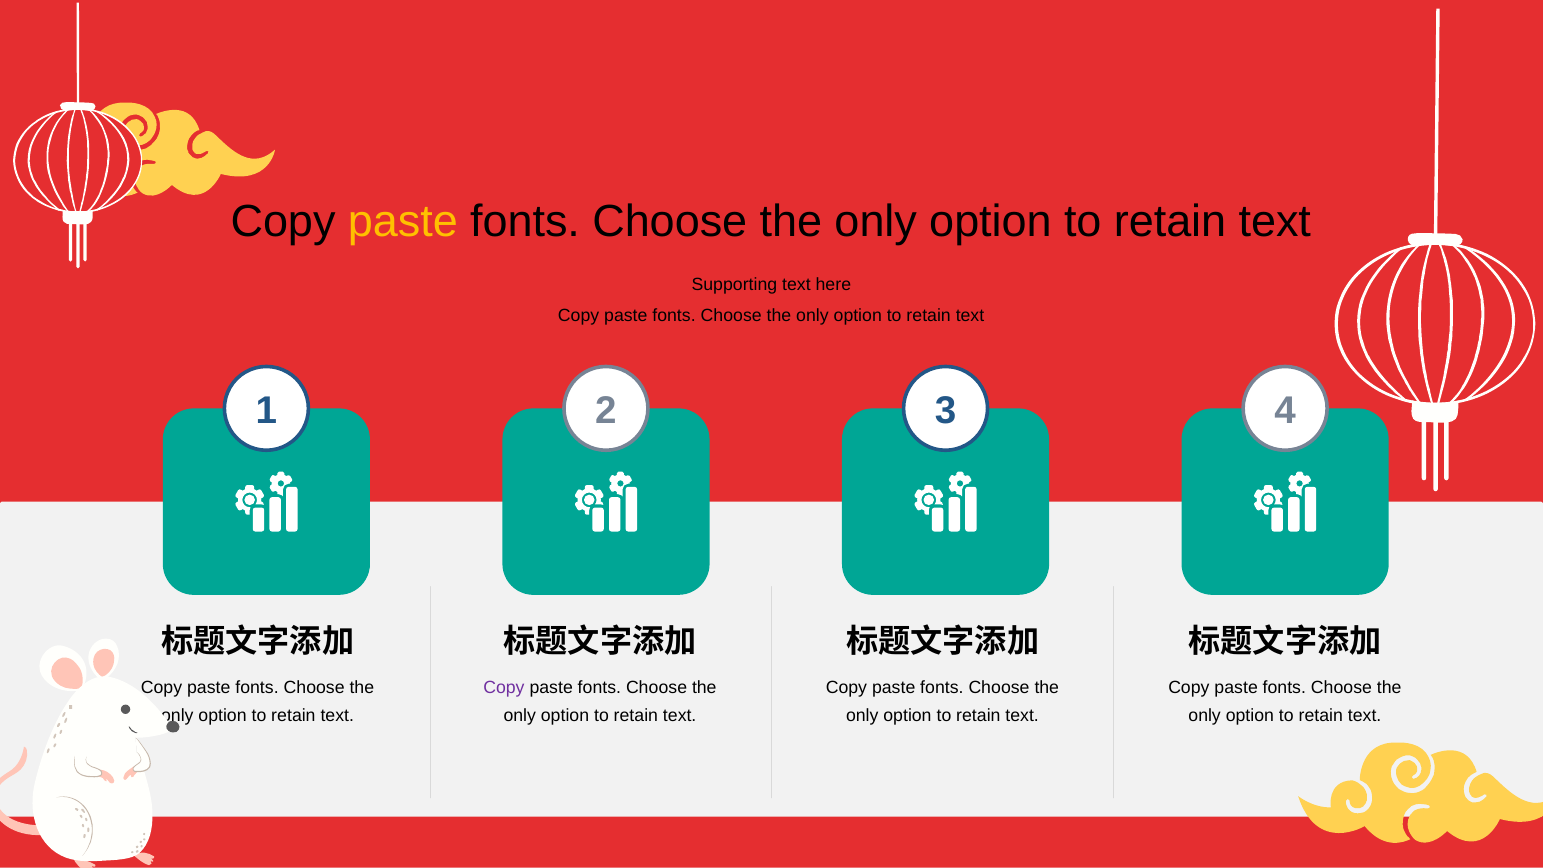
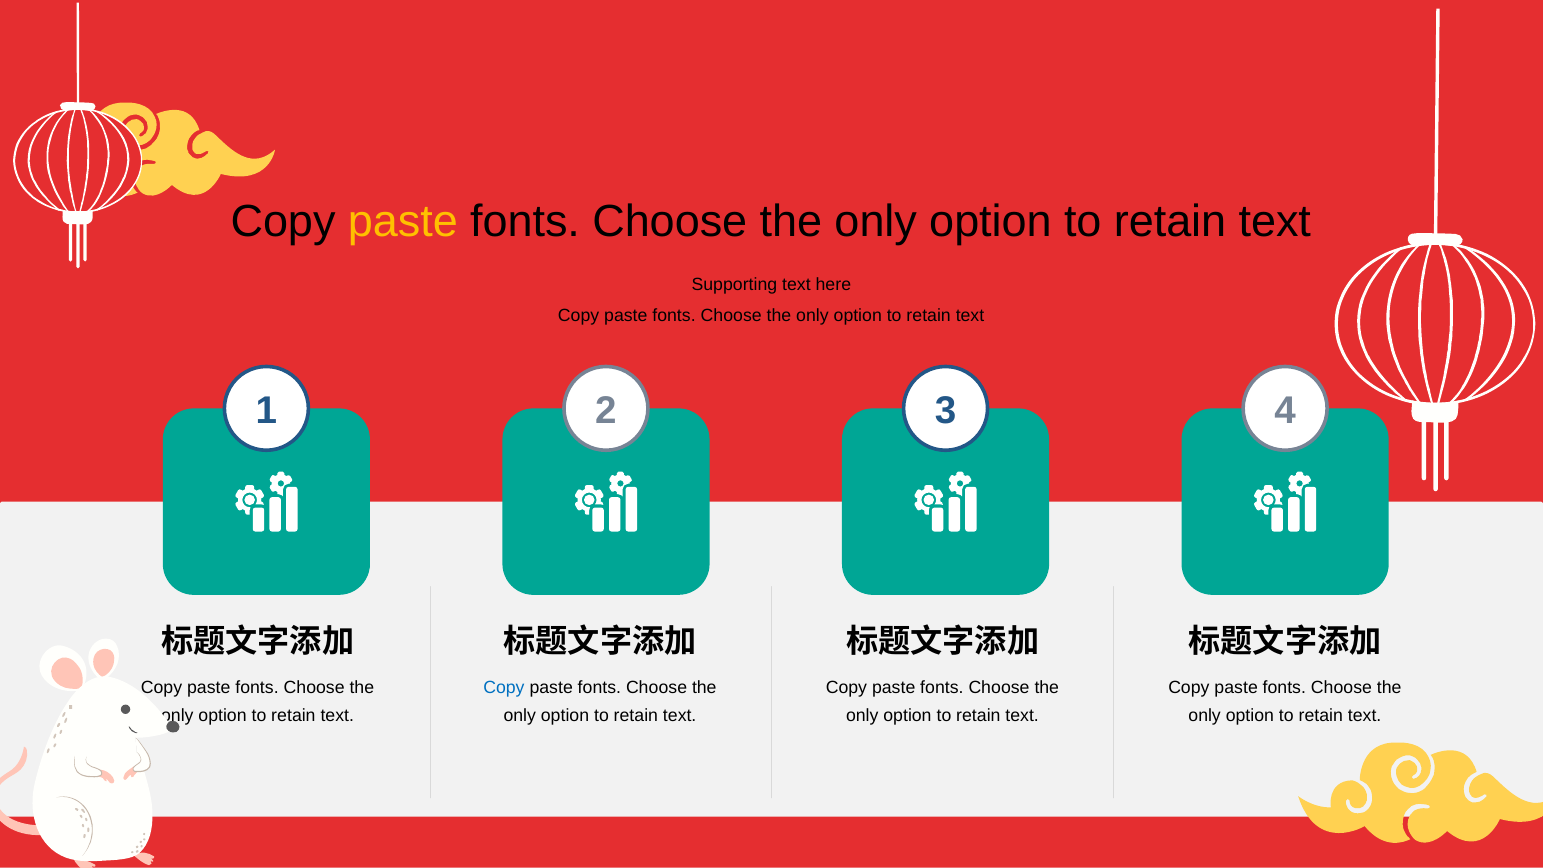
Copy at (504, 688) colour: purple -> blue
